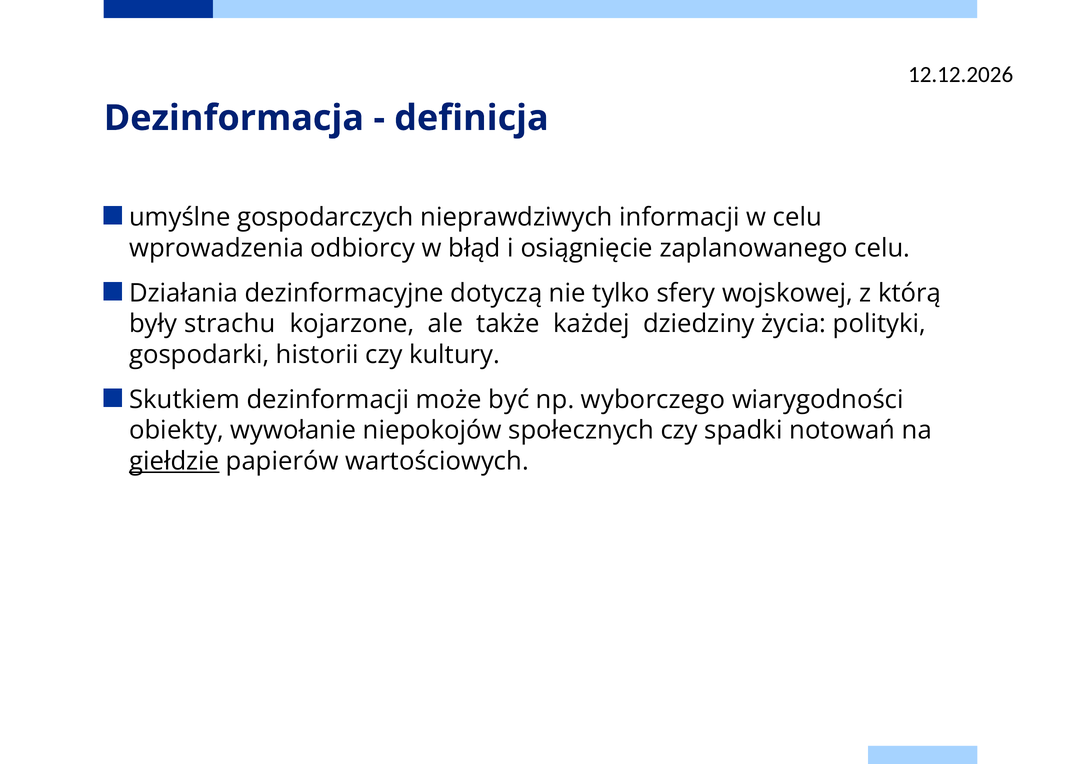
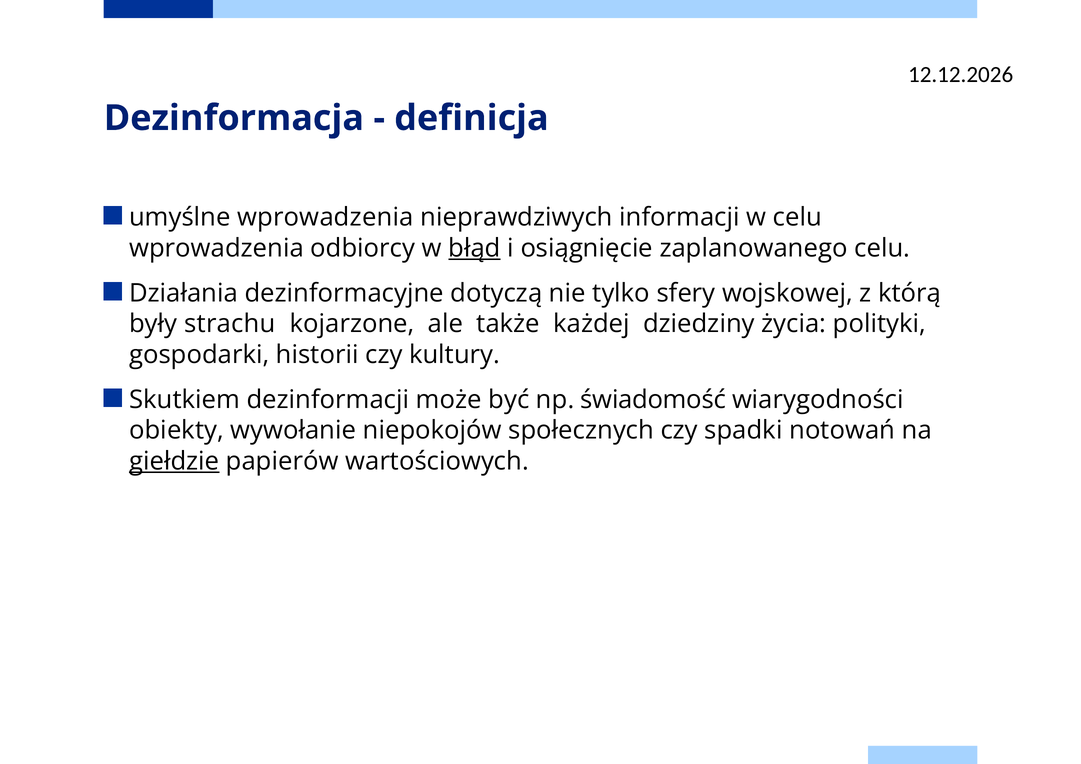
umyślne gospodarczych: gospodarczych -> wprowadzenia
błąd underline: none -> present
wyborczego: wyborczego -> świadomość
